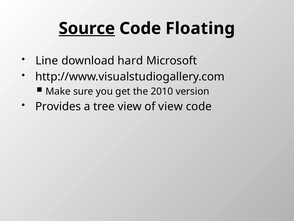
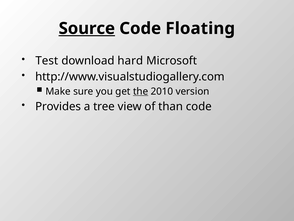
Line: Line -> Test
the underline: none -> present
of view: view -> than
